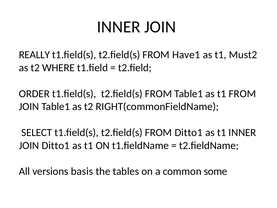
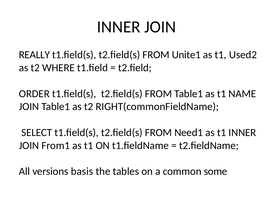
Have1: Have1 -> Unite1
Must2: Must2 -> Used2
t1 FROM: FROM -> NAME
FROM Ditto1: Ditto1 -> Need1
JOIN Ditto1: Ditto1 -> From1
